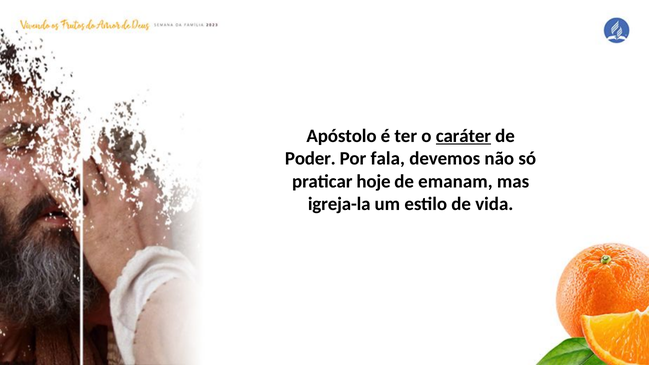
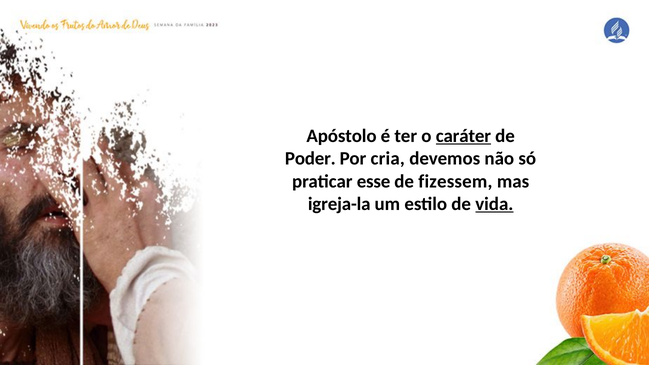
fala: fala -> cria
hoje: hoje -> esse
emanam: emanam -> fizessem
vida underline: none -> present
